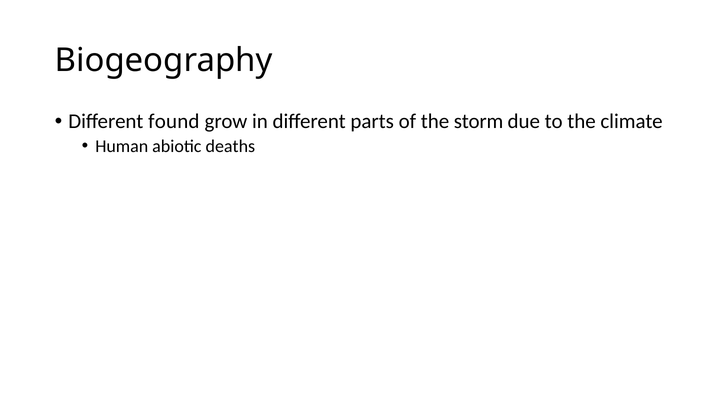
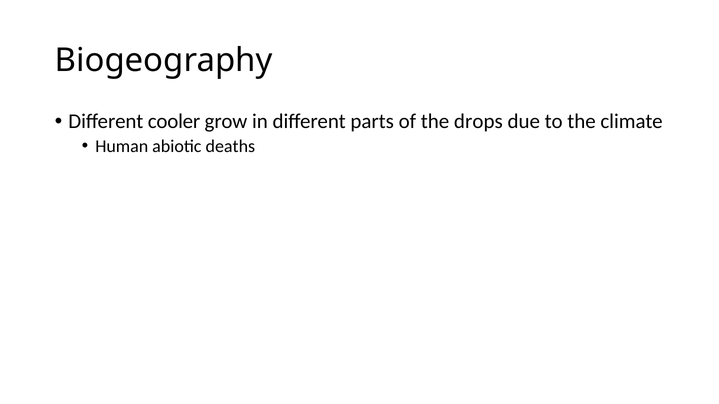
found: found -> cooler
storm: storm -> drops
